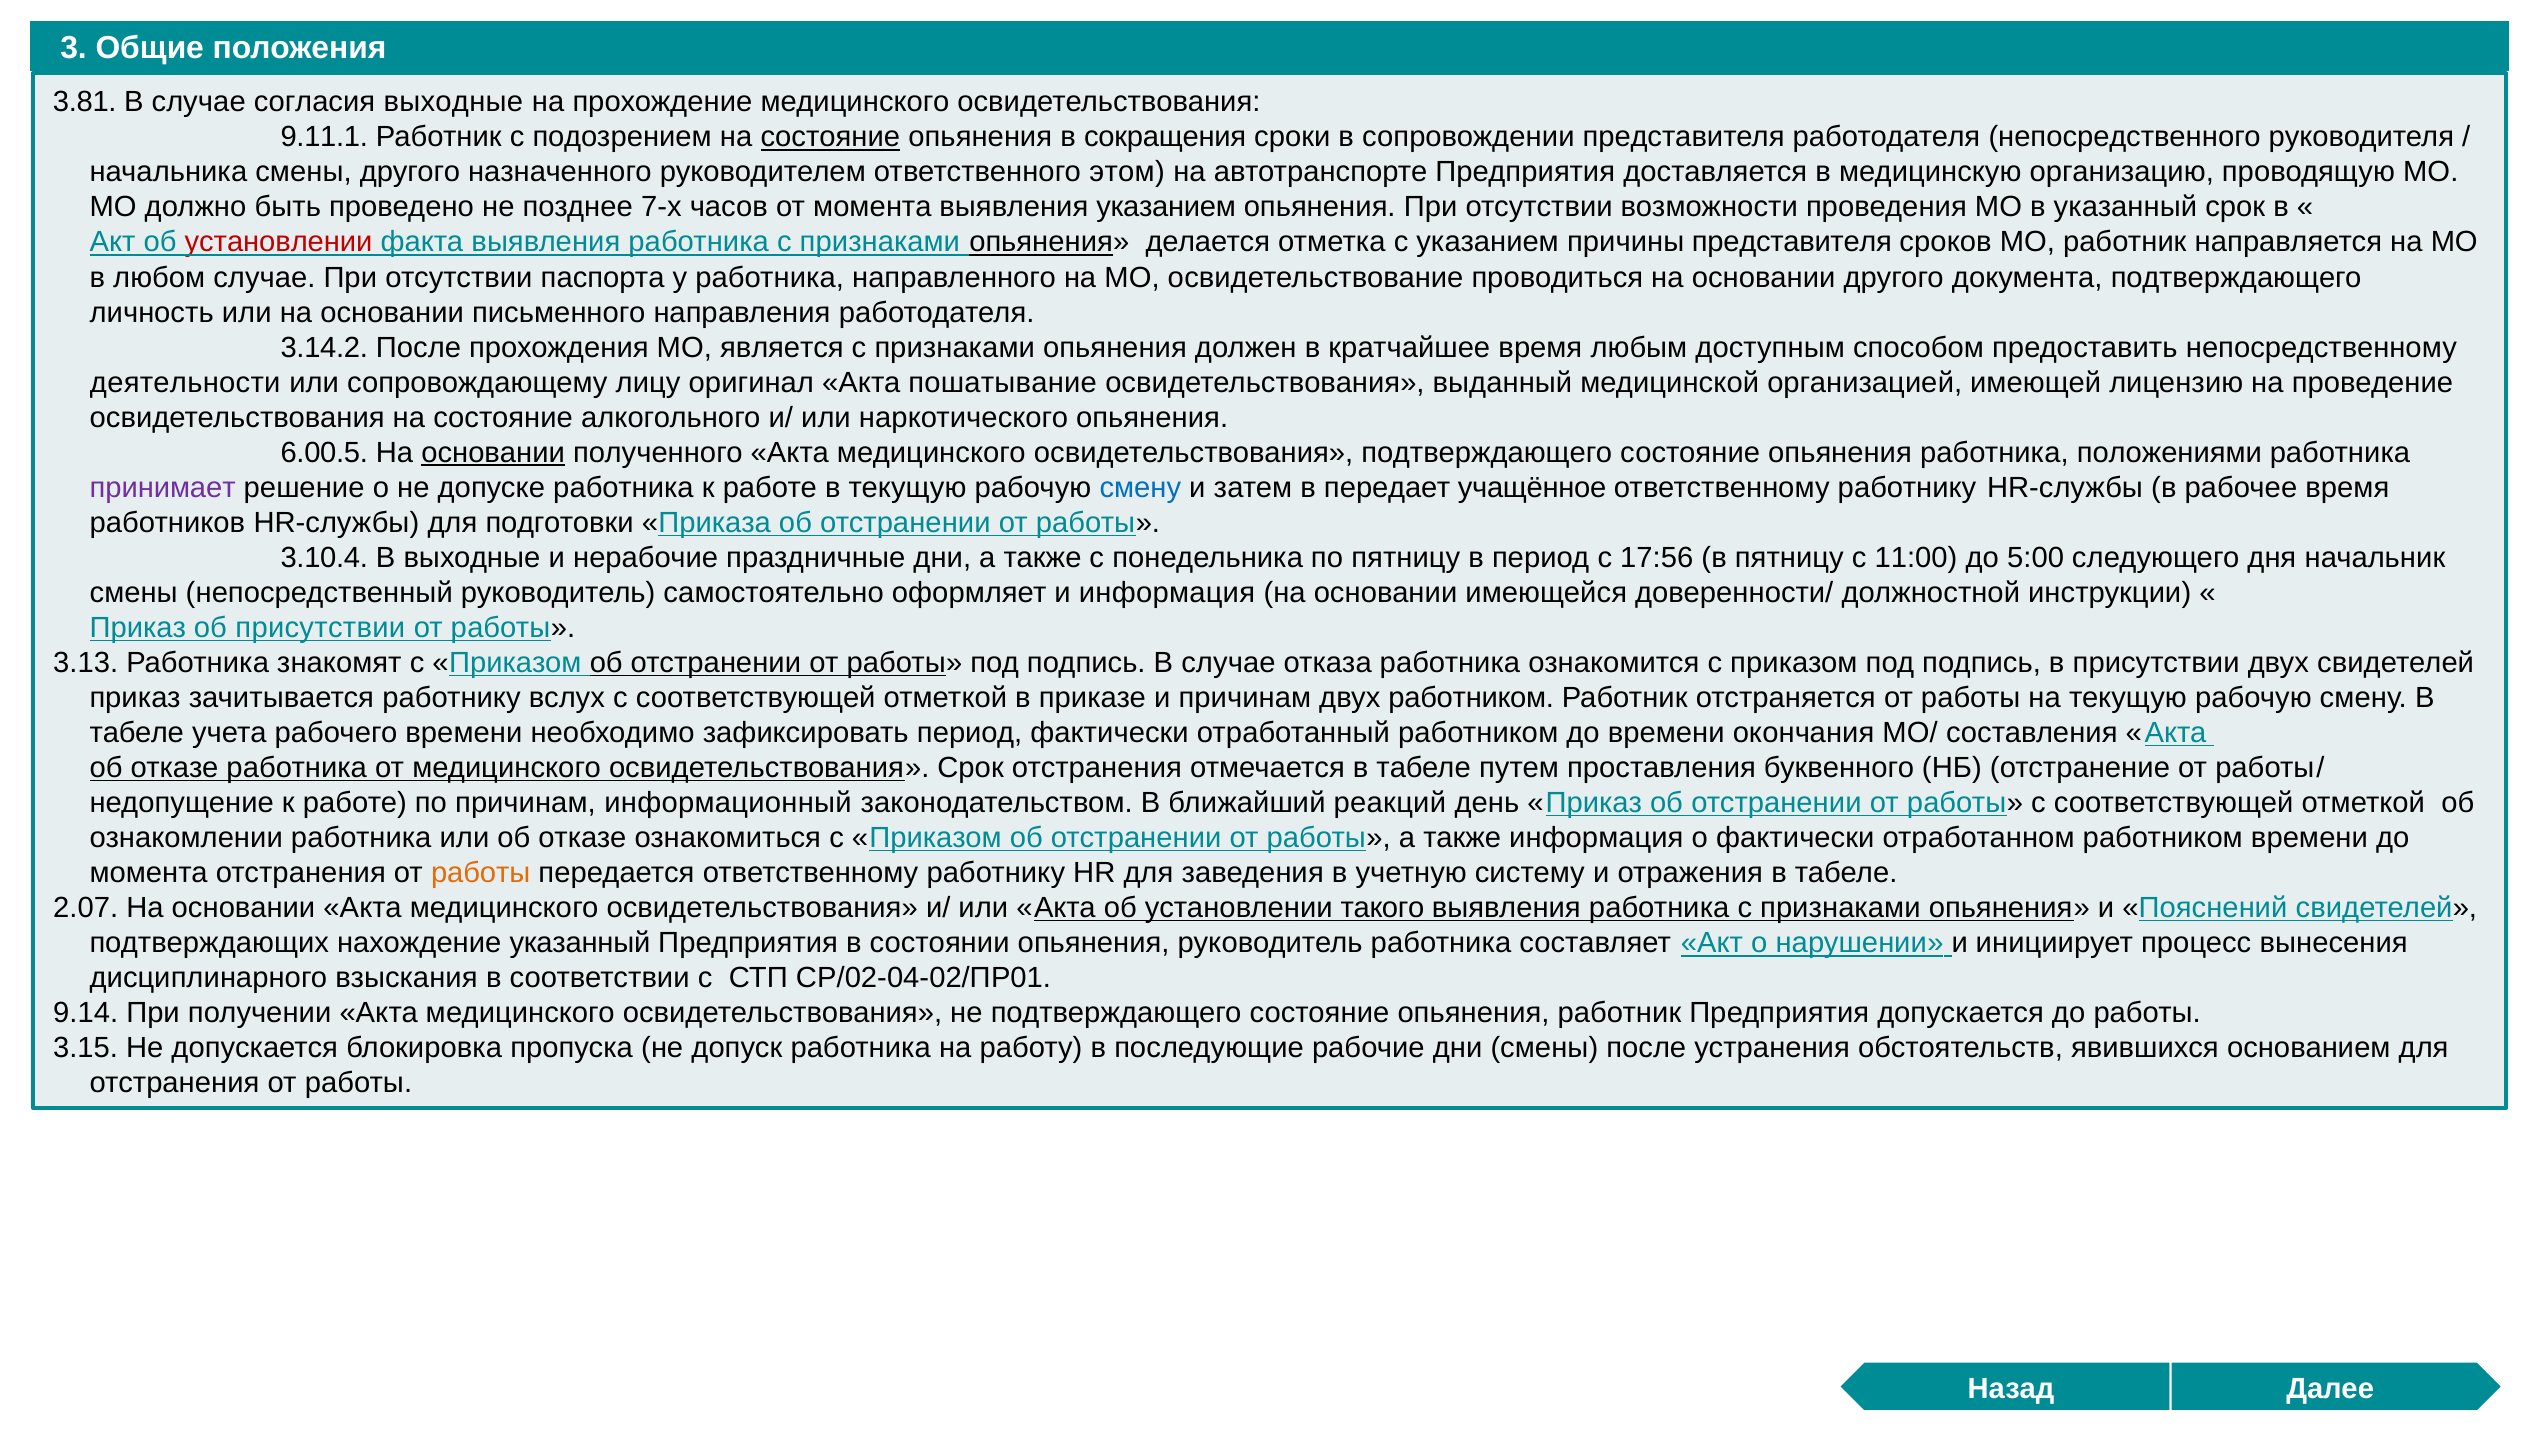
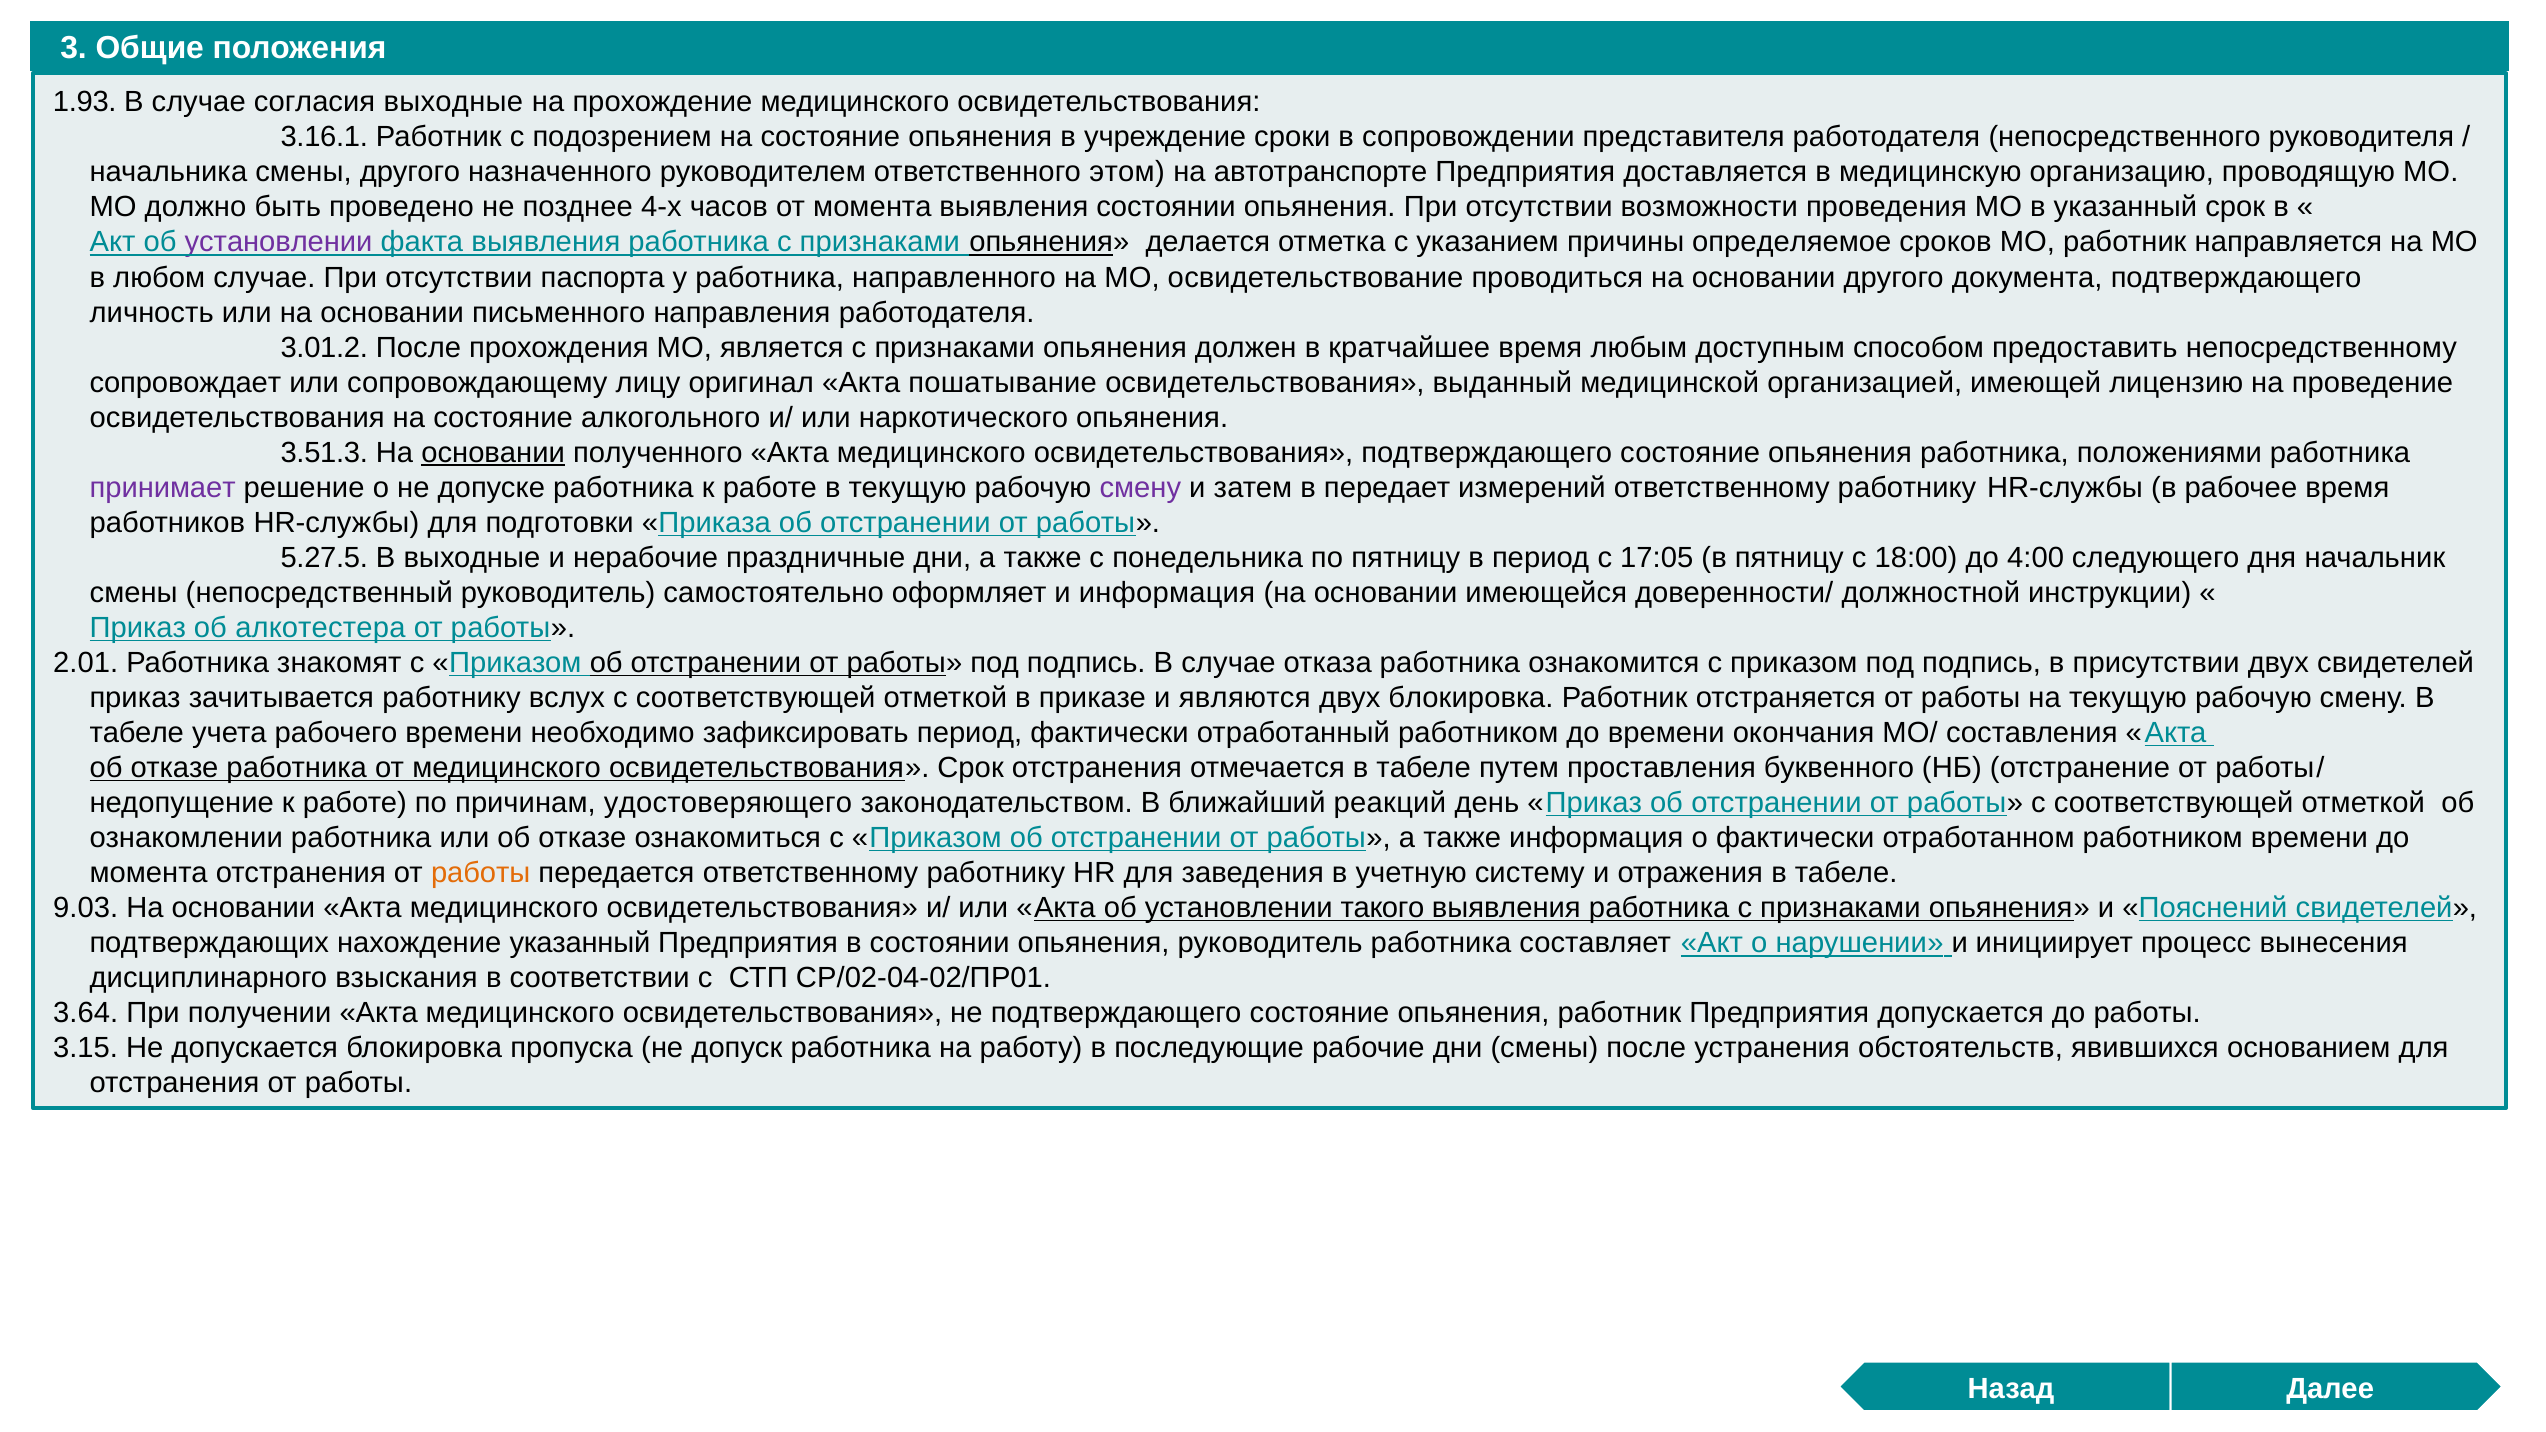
3.81: 3.81 -> 1.93
9.11.1: 9.11.1 -> 3.16.1
состояние at (830, 137) underline: present -> none
сокращения: сокращения -> учреждение
7-х: 7-х -> 4-х
выявления указанием: указанием -> состоянии
установлении at (279, 242) colour: red -> purple
причины представителя: представителя -> определяемое
3.14.2: 3.14.2 -> 3.01.2
деятельности: деятельности -> сопровождает
6.00.5: 6.00.5 -> 3.51.3
смену at (1140, 488) colour: blue -> purple
учащённое: учащённое -> измерений
3.10.4: 3.10.4 -> 5.27.5
17:56: 17:56 -> 17:05
11:00: 11:00 -> 18:00
5:00: 5:00 -> 4:00
об присутствии: присутствии -> алкотестера
3.13: 3.13 -> 2.01
и причинам: причинам -> являются
двух работником: работником -> блокировка
информационный: информационный -> удостоверяющего
2.07: 2.07 -> 9.03
9.14: 9.14 -> 3.64
